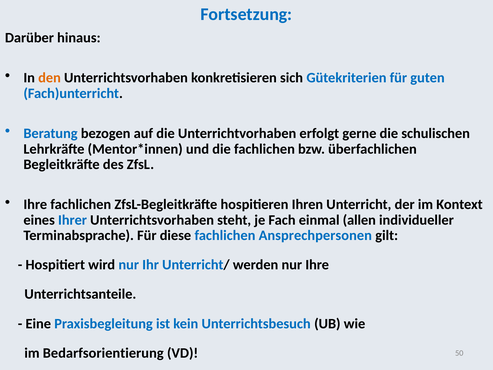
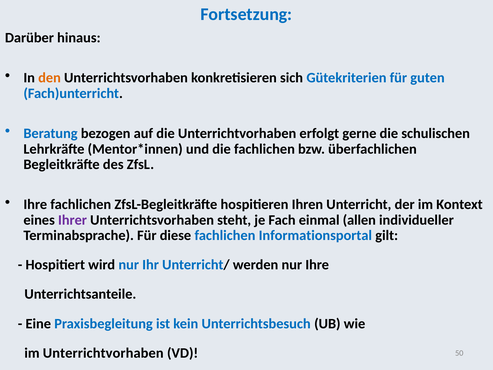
Ihrer colour: blue -> purple
Ansprechpersonen: Ansprechpersonen -> Informationsportal
im Bedarfsorientierung: Bedarfsorientierung -> Unterrichtvorhaben
